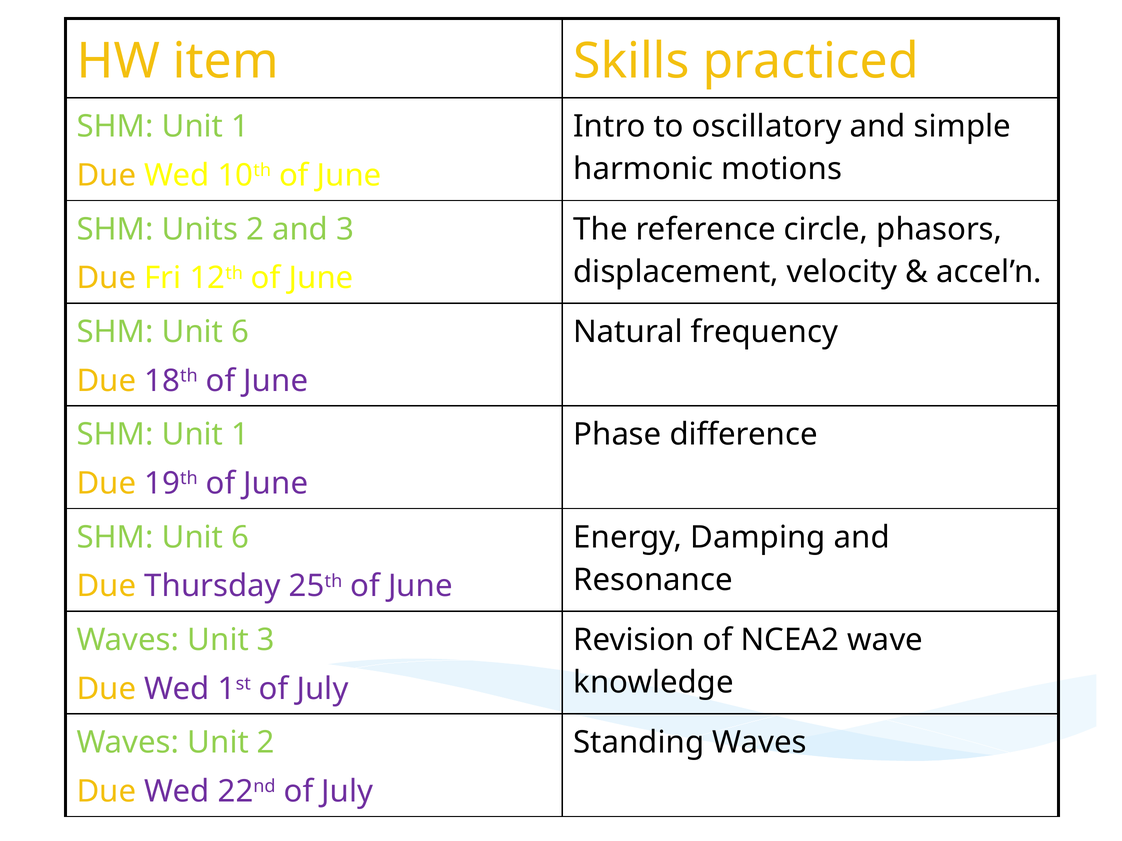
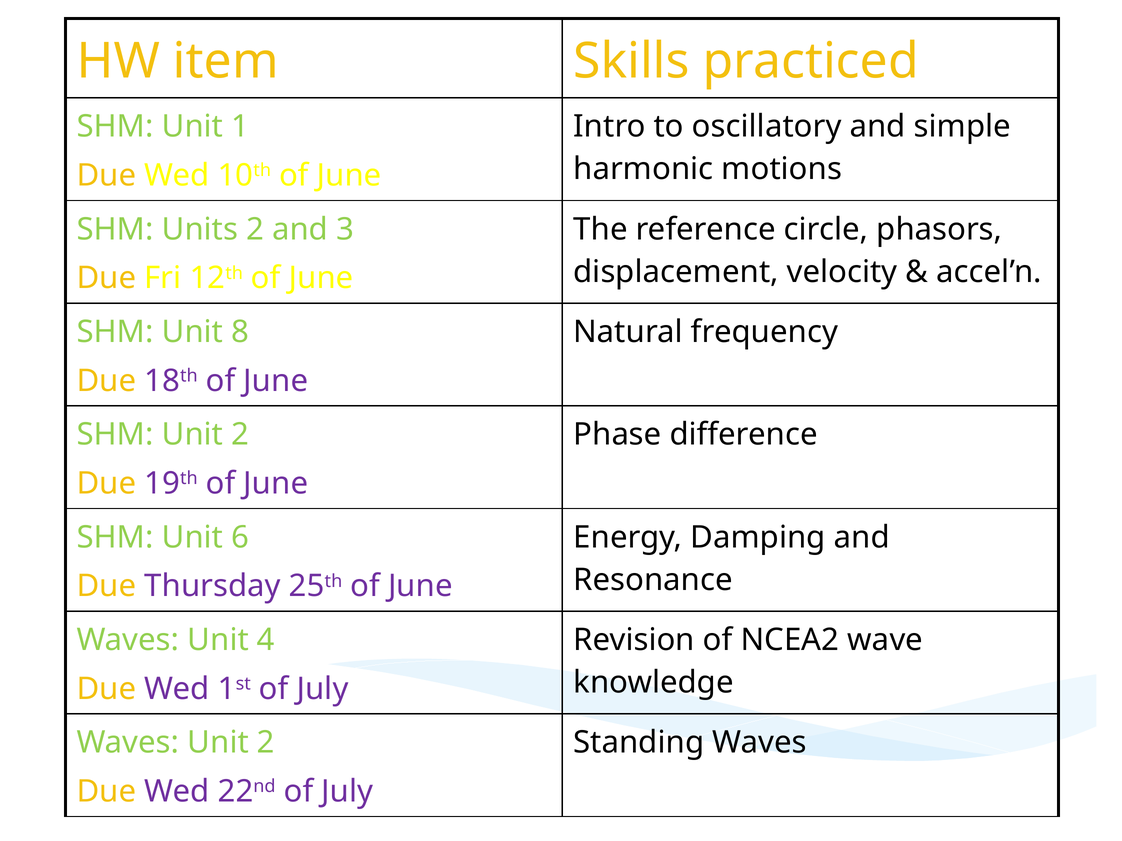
6 at (240, 332): 6 -> 8
1 at (240, 435): 1 -> 2
Unit 3: 3 -> 4
